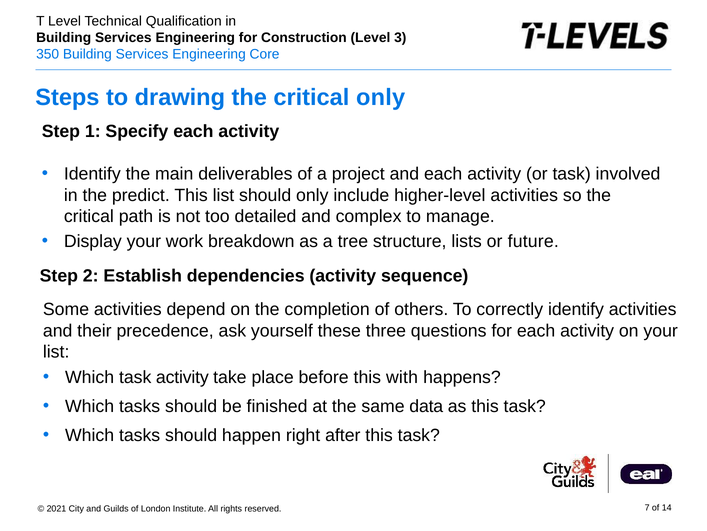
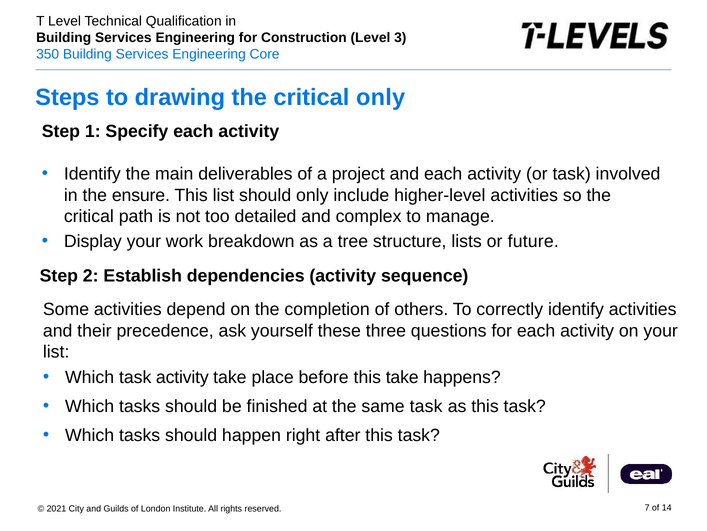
predict: predict -> ensure
this with: with -> take
same data: data -> task
